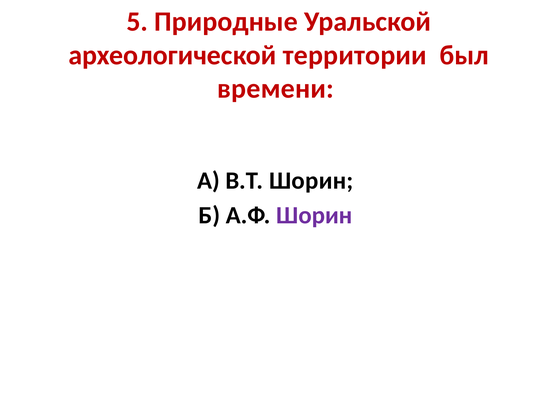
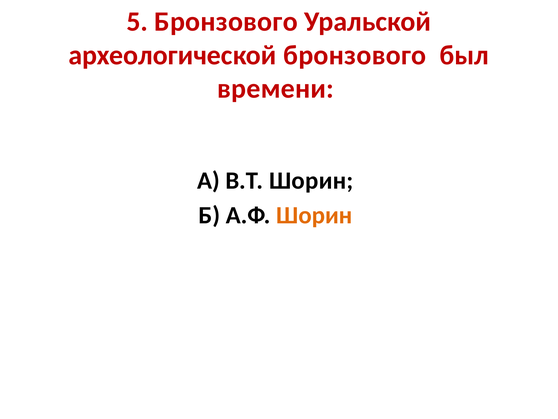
5 Природные: Природные -> Бронзового
археологической территории: территории -> бронзового
Шорин at (314, 215) colour: purple -> orange
